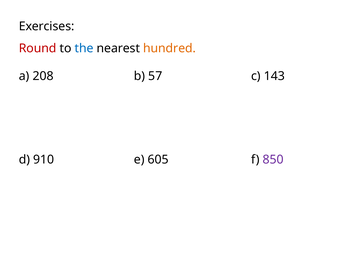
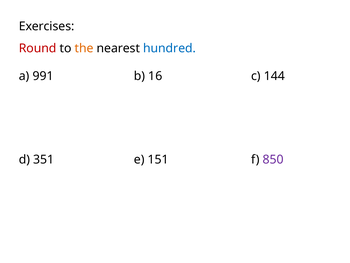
the colour: blue -> orange
hundred colour: orange -> blue
208: 208 -> 991
57: 57 -> 16
143: 143 -> 144
910: 910 -> 351
605: 605 -> 151
